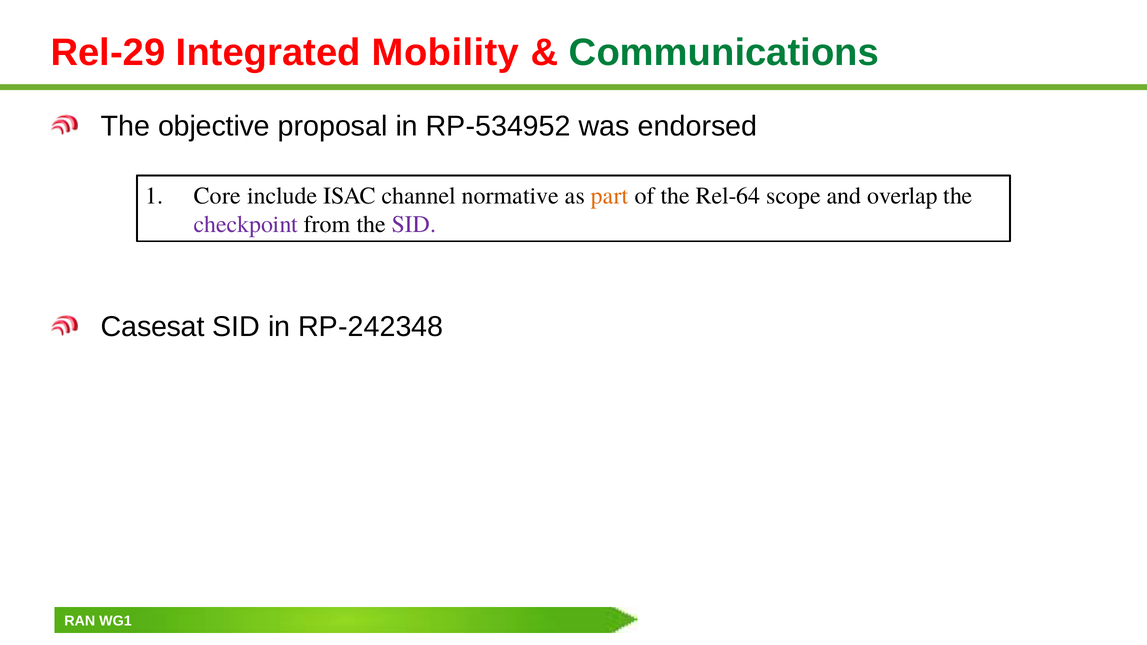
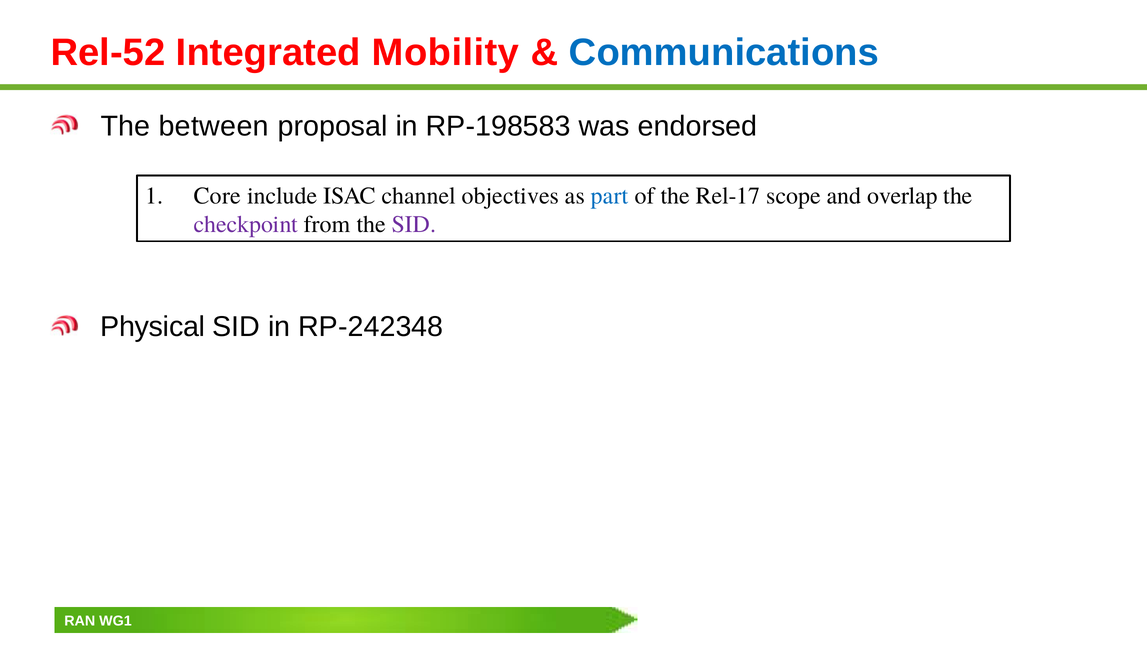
Rel-29: Rel-29 -> Rel-52
Communications colour: green -> blue
objective: objective -> between
RP-534952: RP-534952 -> RP-198583
normative: normative -> objectives
part colour: orange -> blue
Rel-64: Rel-64 -> Rel-17
Casesat: Casesat -> Physical
